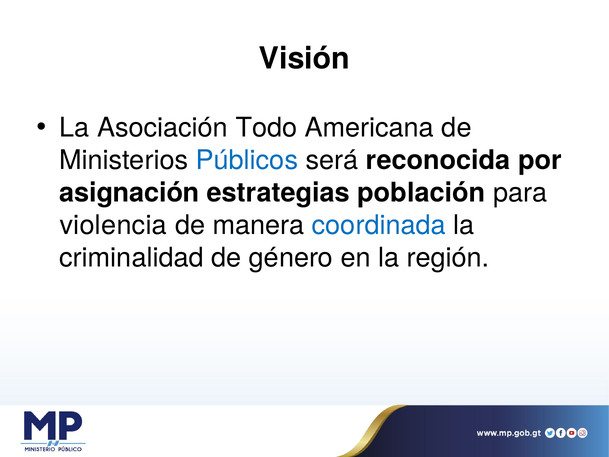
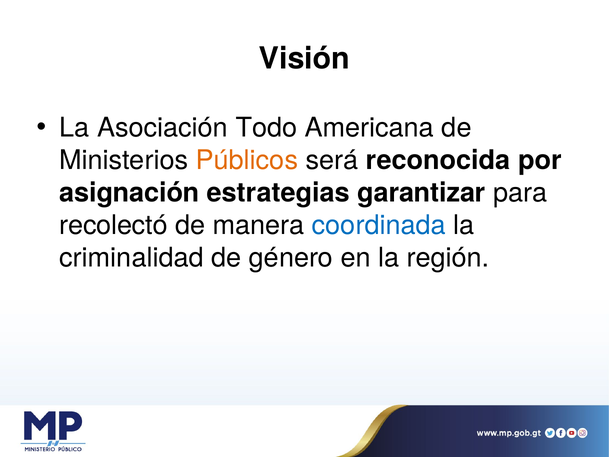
Públicos colour: blue -> orange
población: población -> garantizar
violencia: violencia -> recolectó
